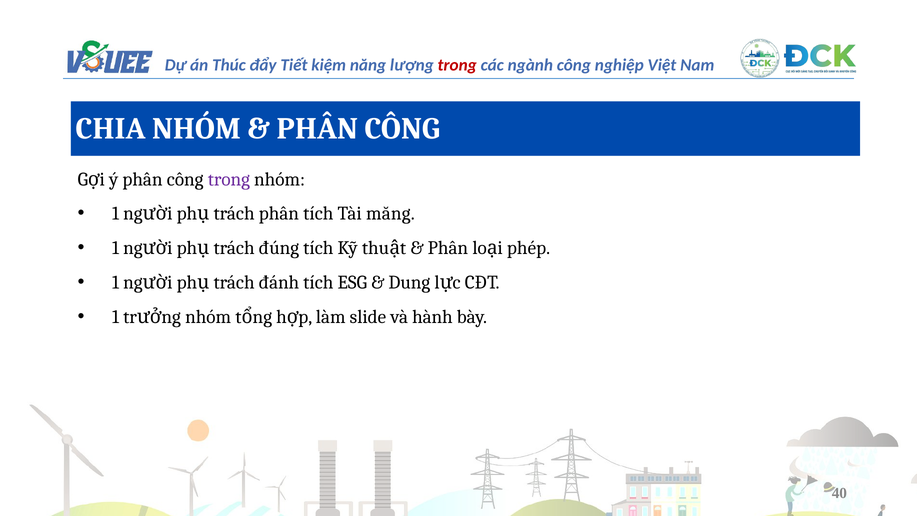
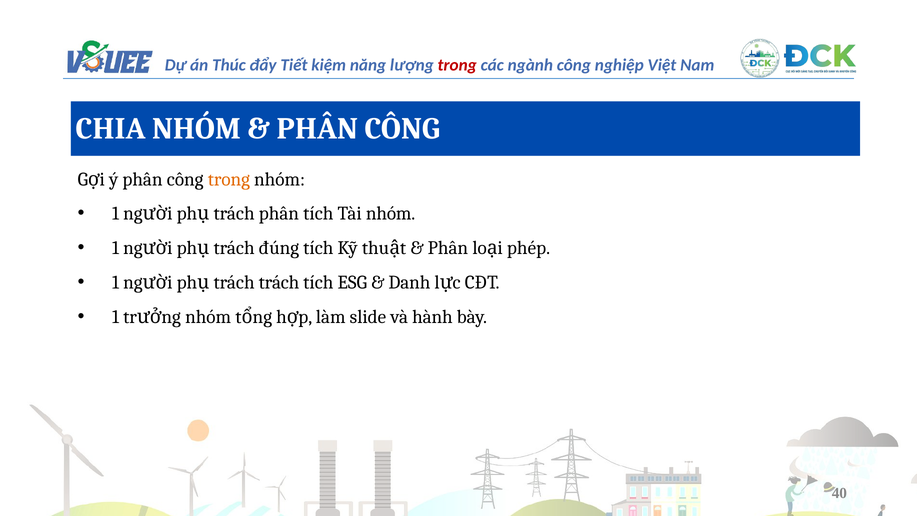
trong at (229, 179) colour: purple -> orange
Tài măng: măng -> nhóm
trách đánh: đánh -> trách
Dung: Dung -> Danh
